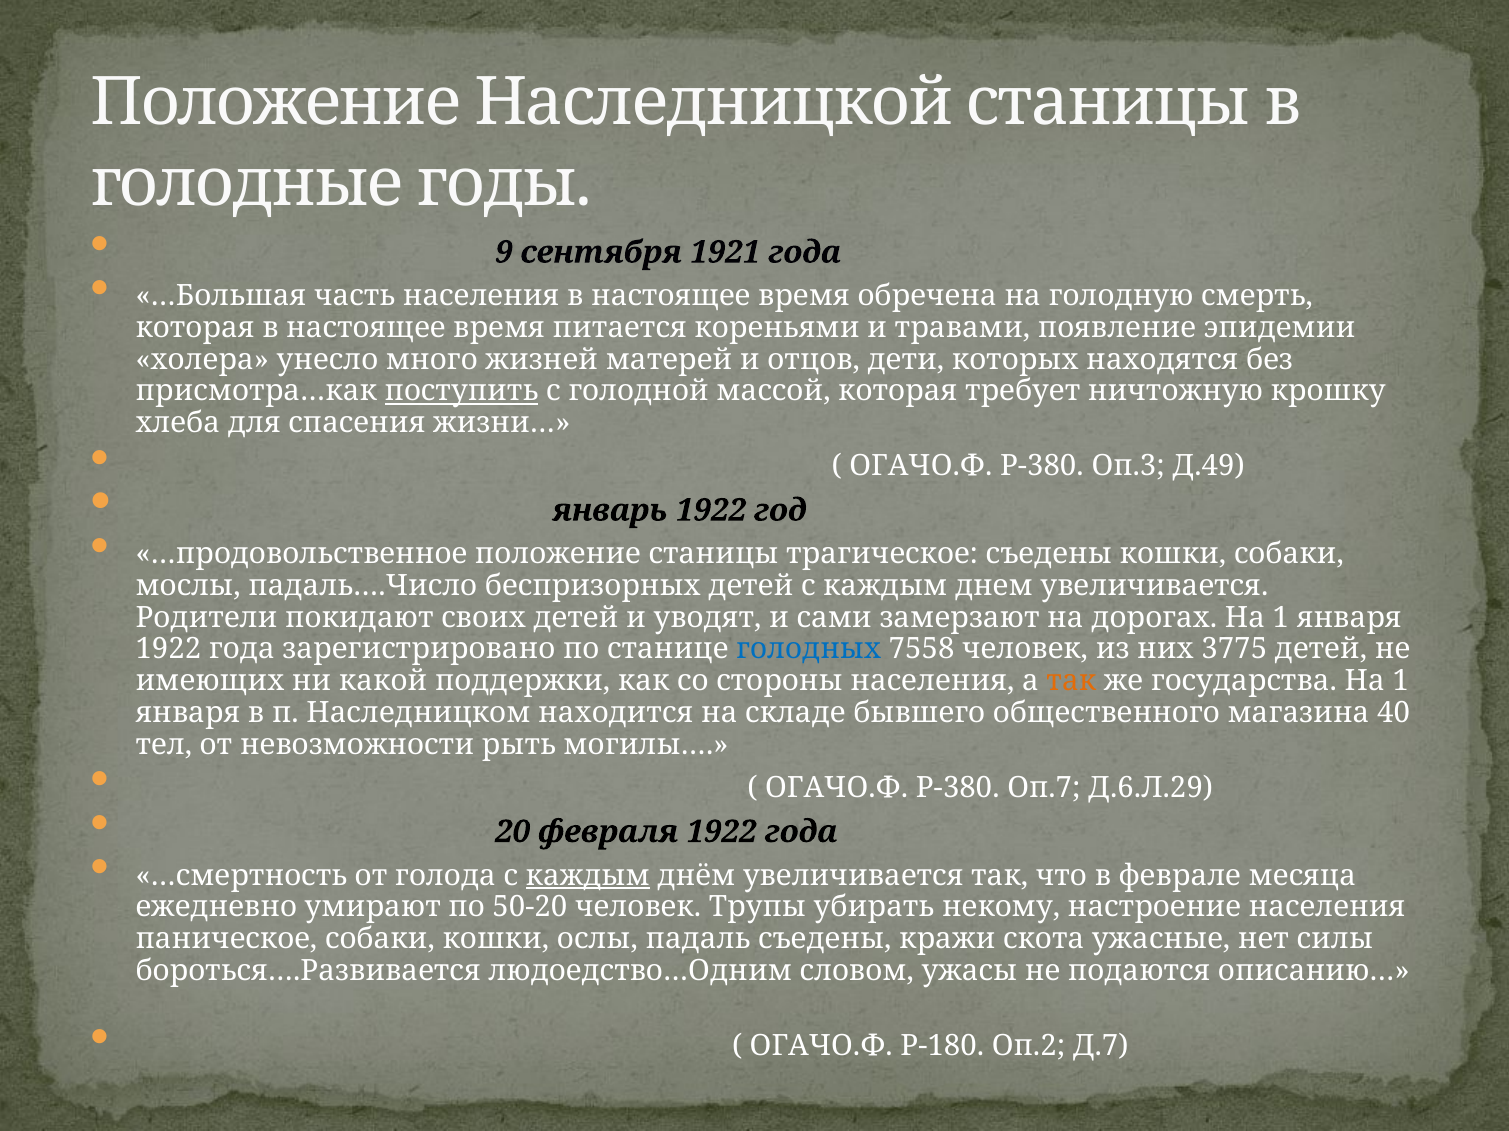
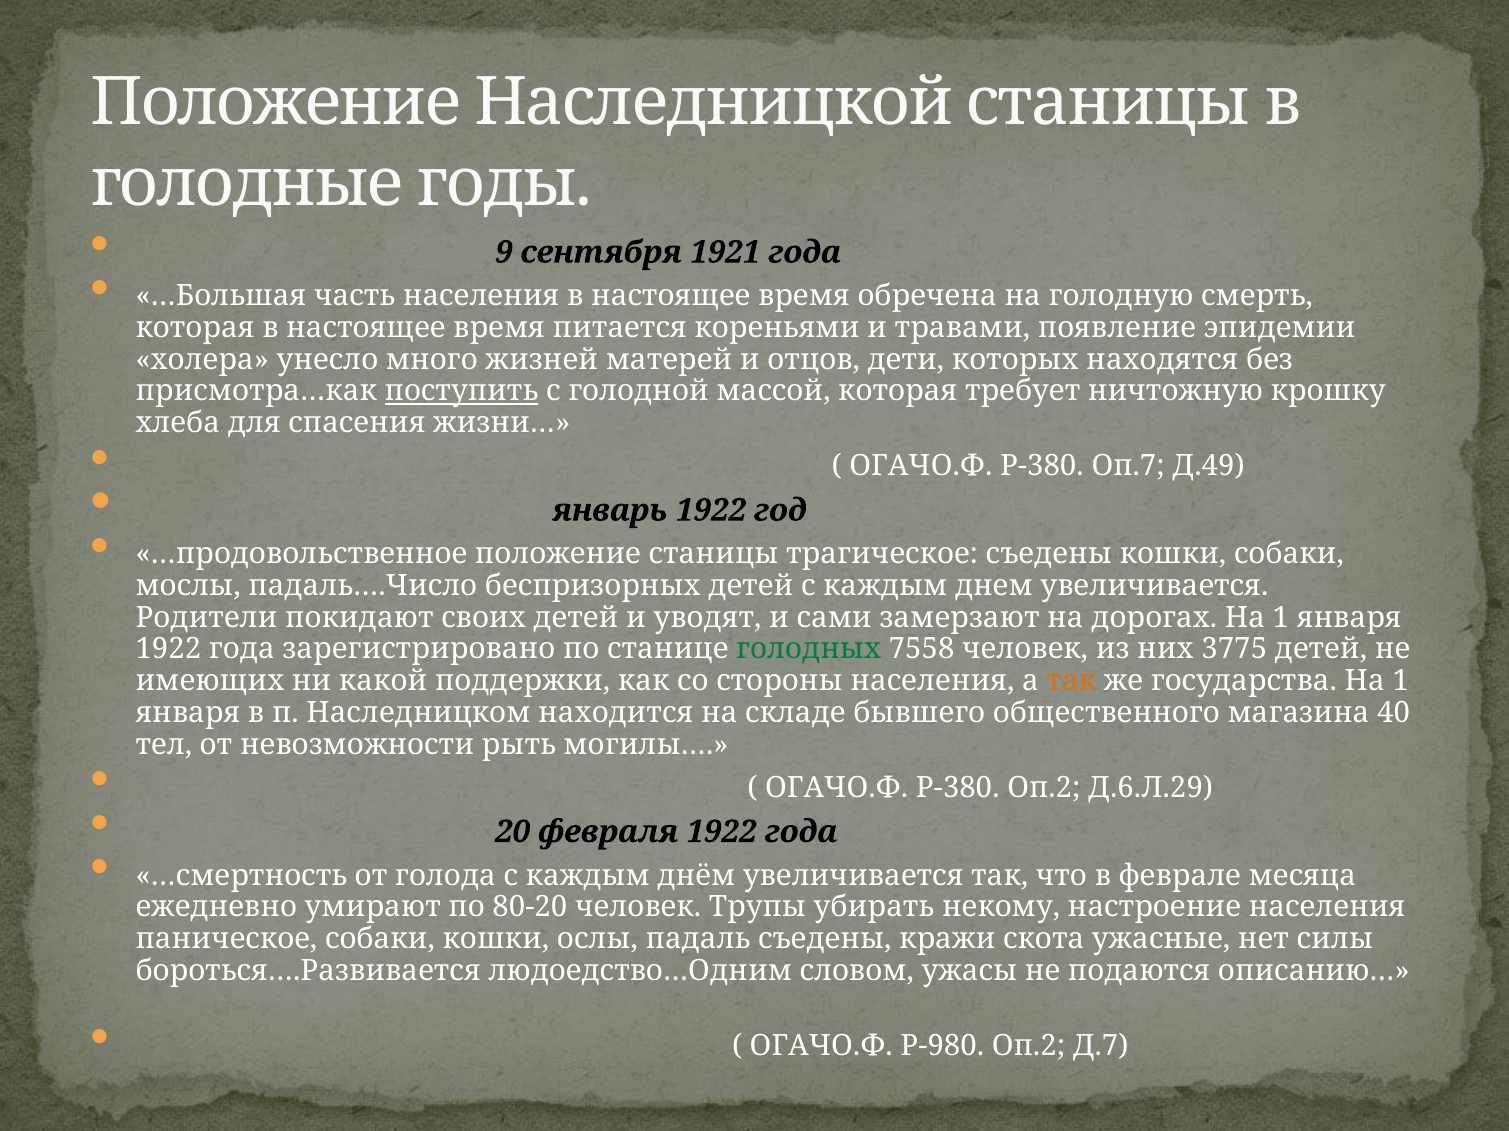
Оп.3: Оп.3 -> Оп.7
голодных colour: blue -> green
Р-380 Оп.7: Оп.7 -> Оп.2
каждым at (588, 876) underline: present -> none
50-20: 50-20 -> 80-20
Р-180: Р-180 -> Р-980
